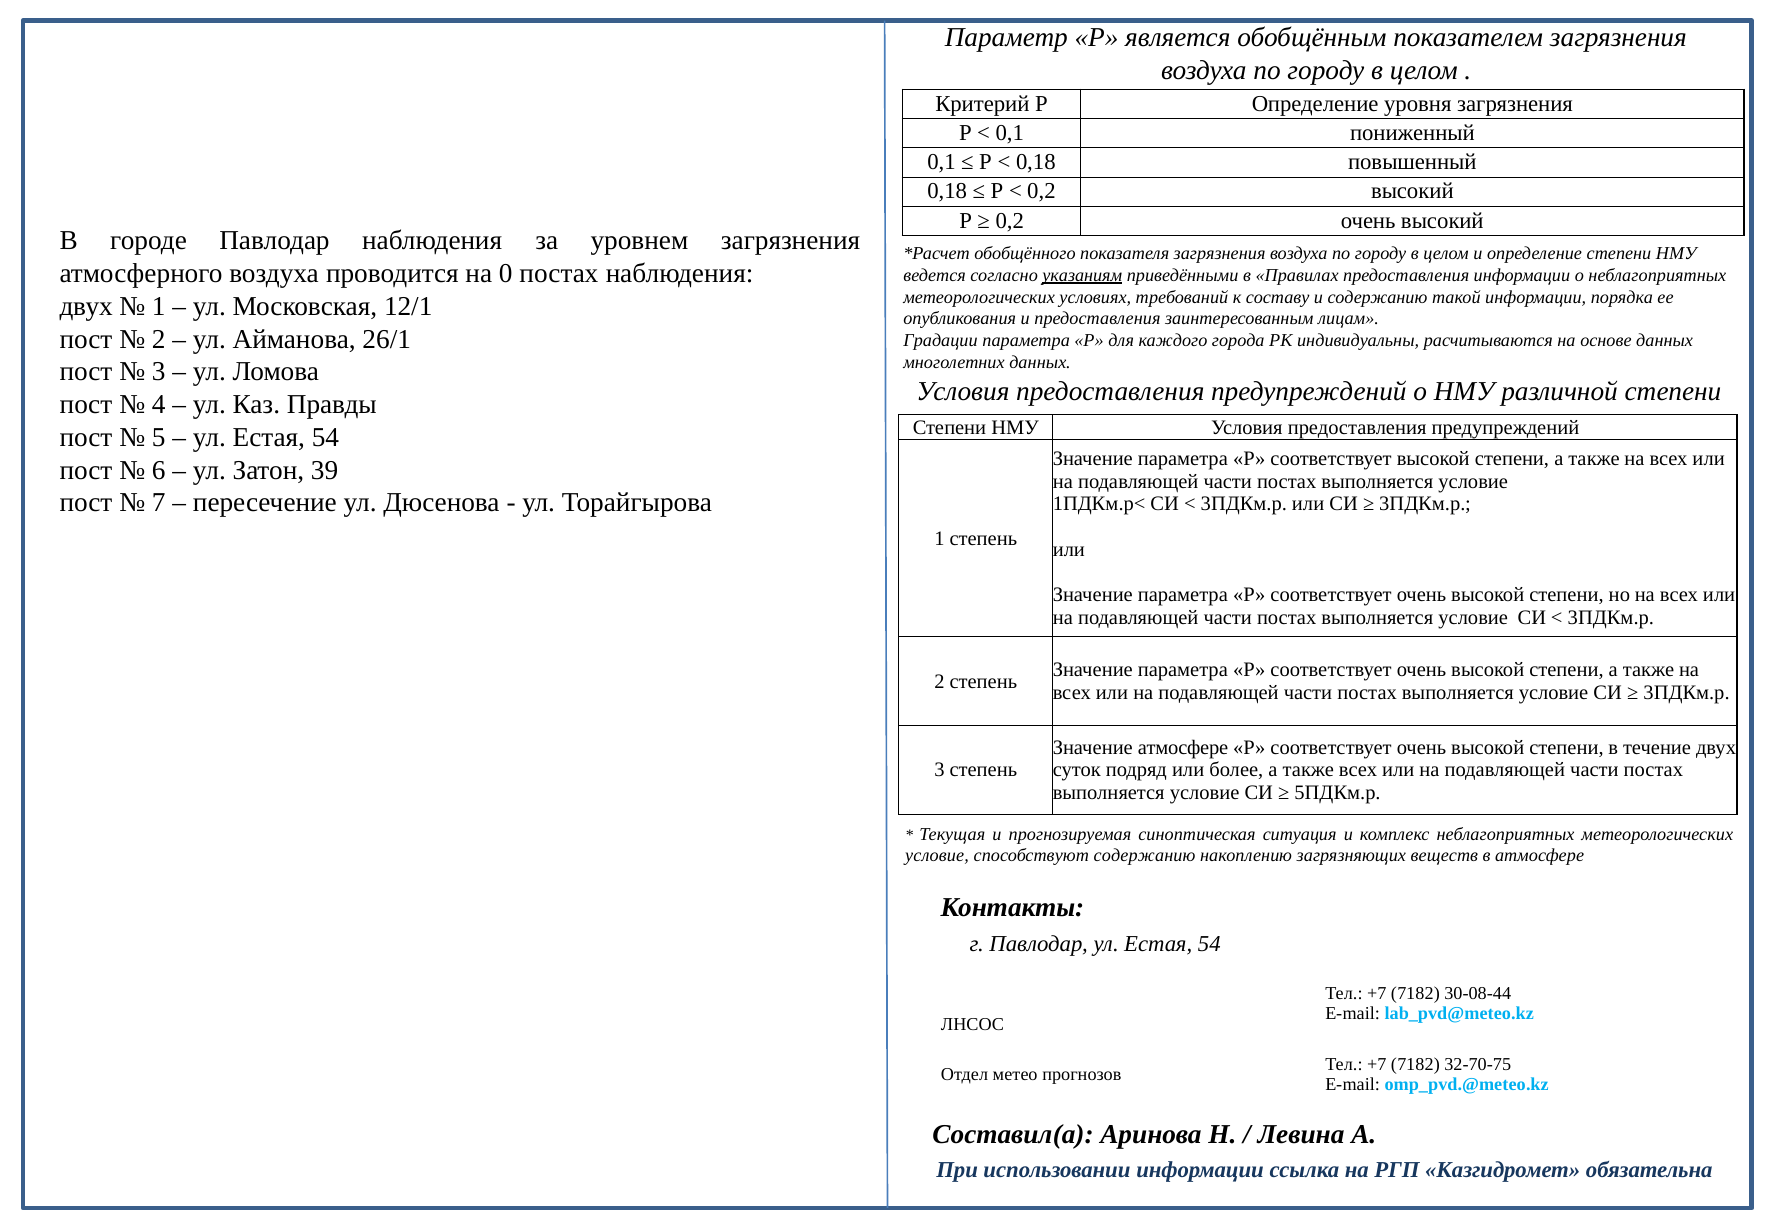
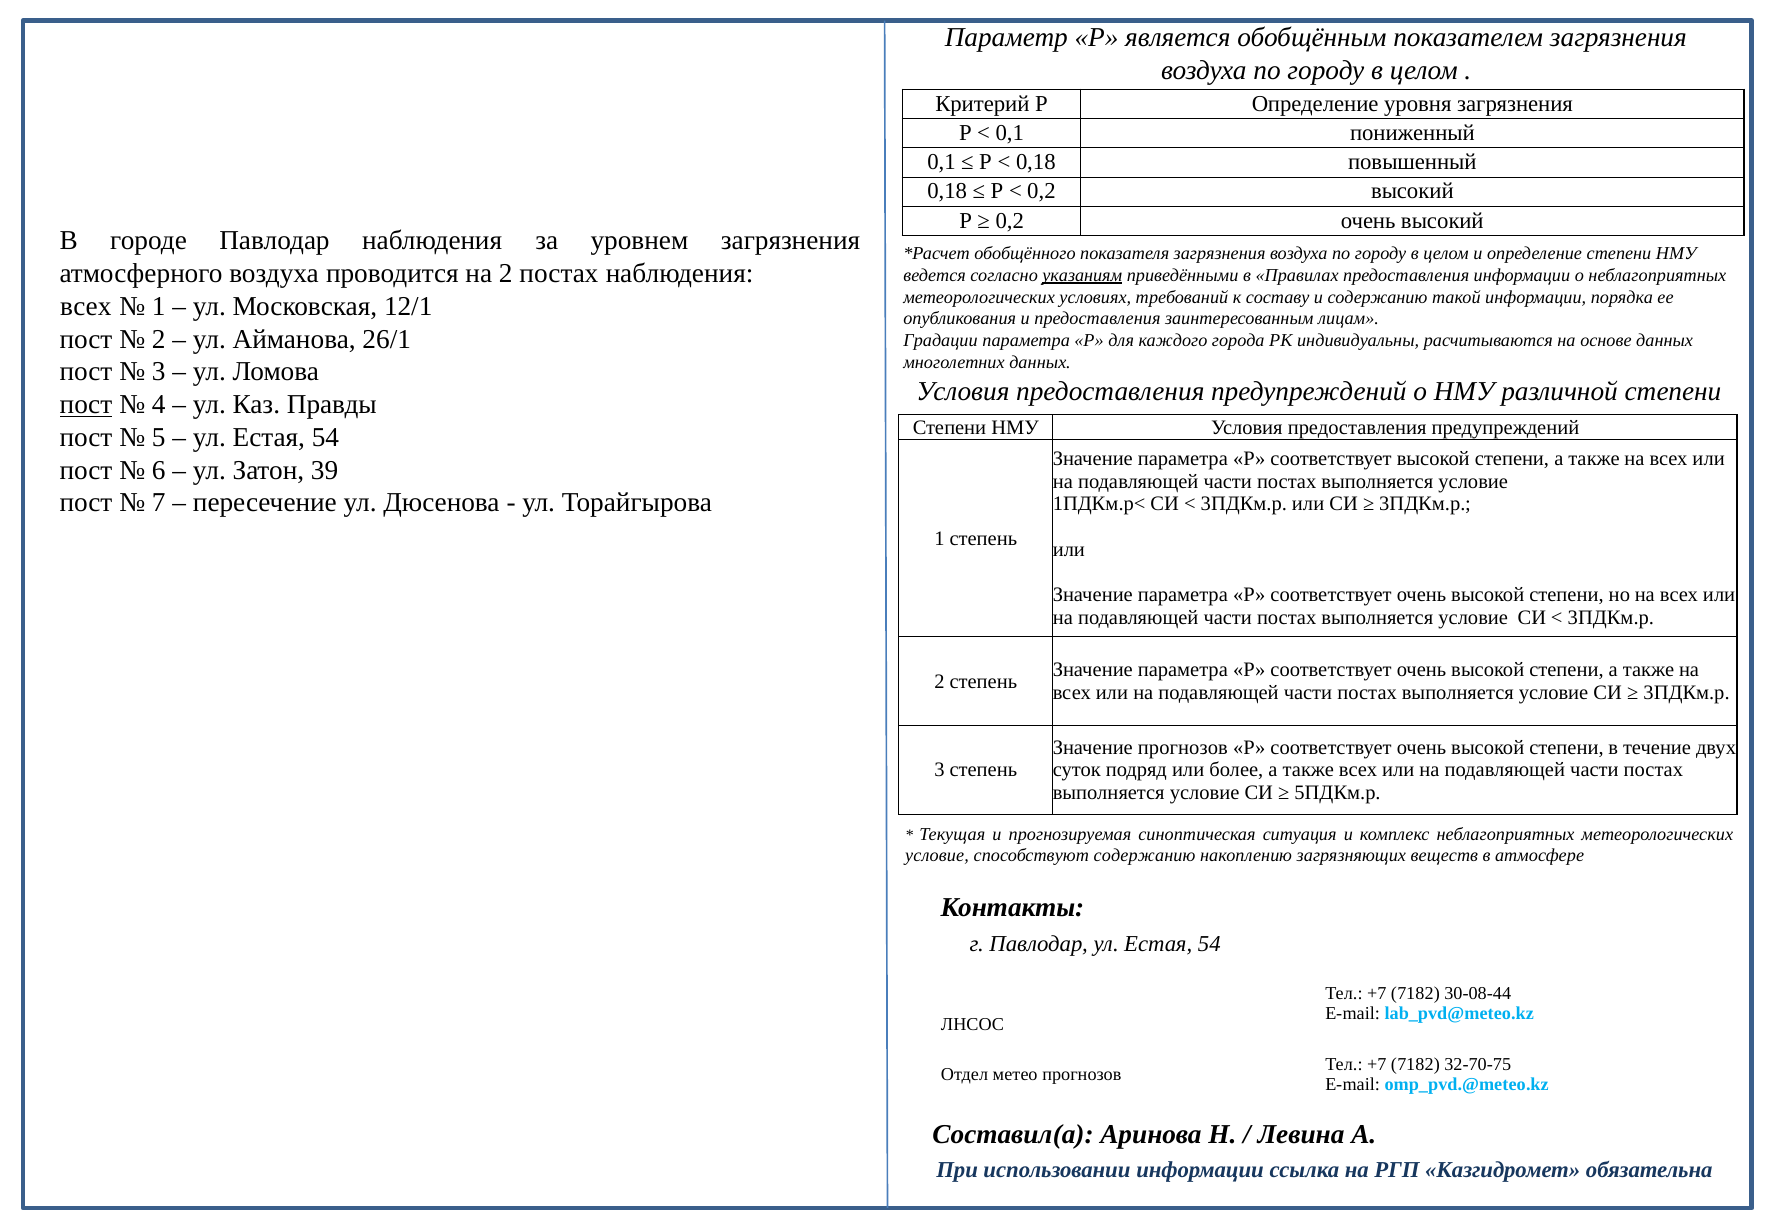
на 0: 0 -> 2
двух at (86, 306): двух -> всех
пост at (86, 405) underline: none -> present
Значение атмосфере: атмосфере -> прогнозов
